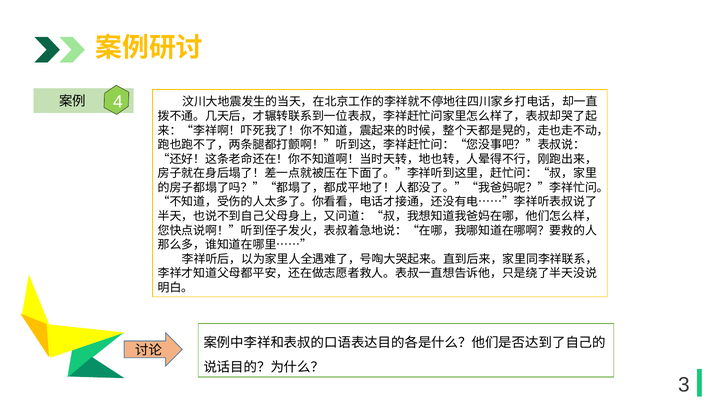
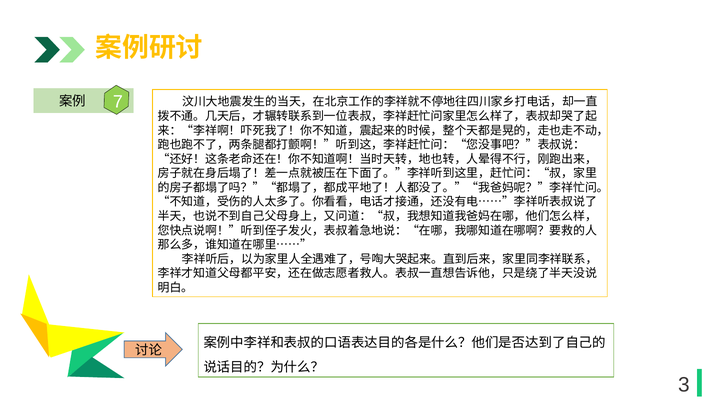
4: 4 -> 7
